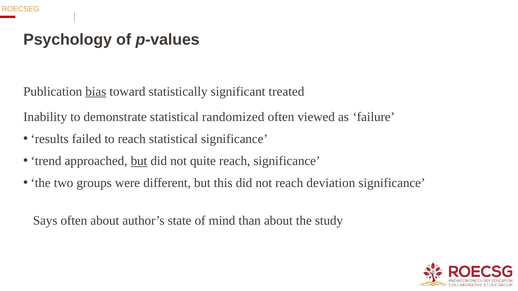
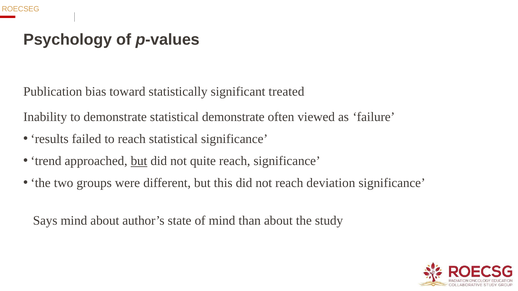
bias underline: present -> none
statistical randomized: randomized -> demonstrate
Says often: often -> mind
